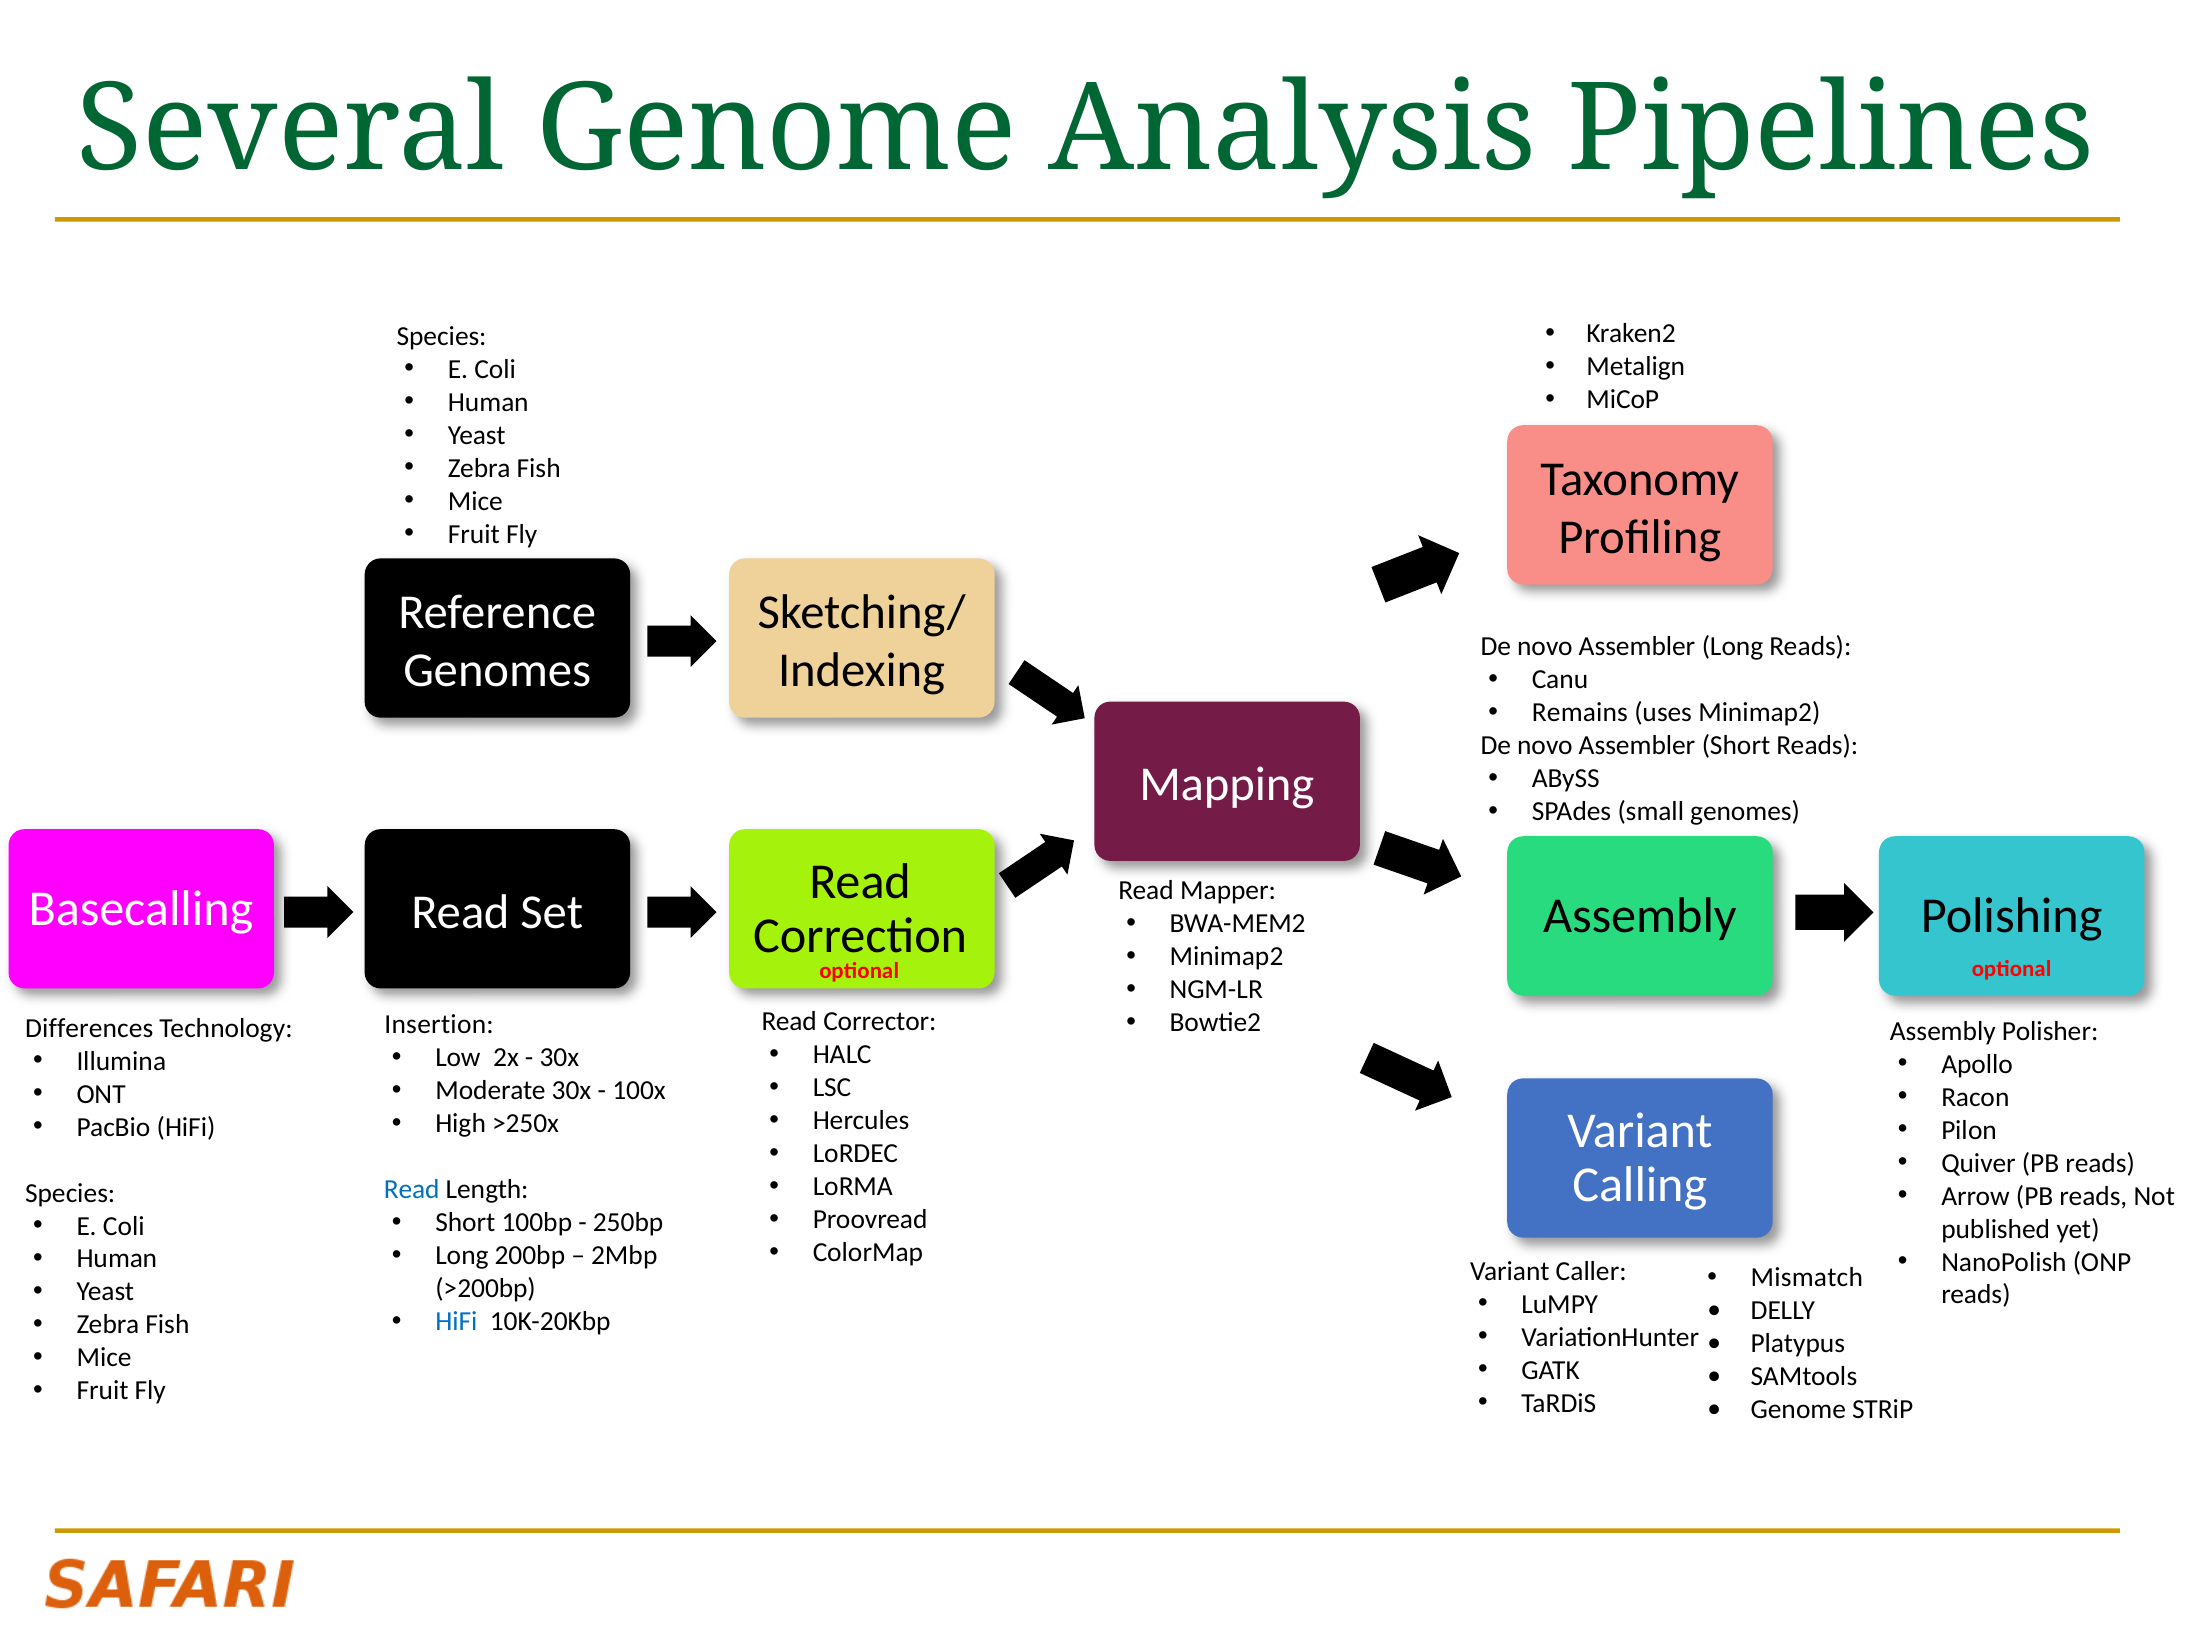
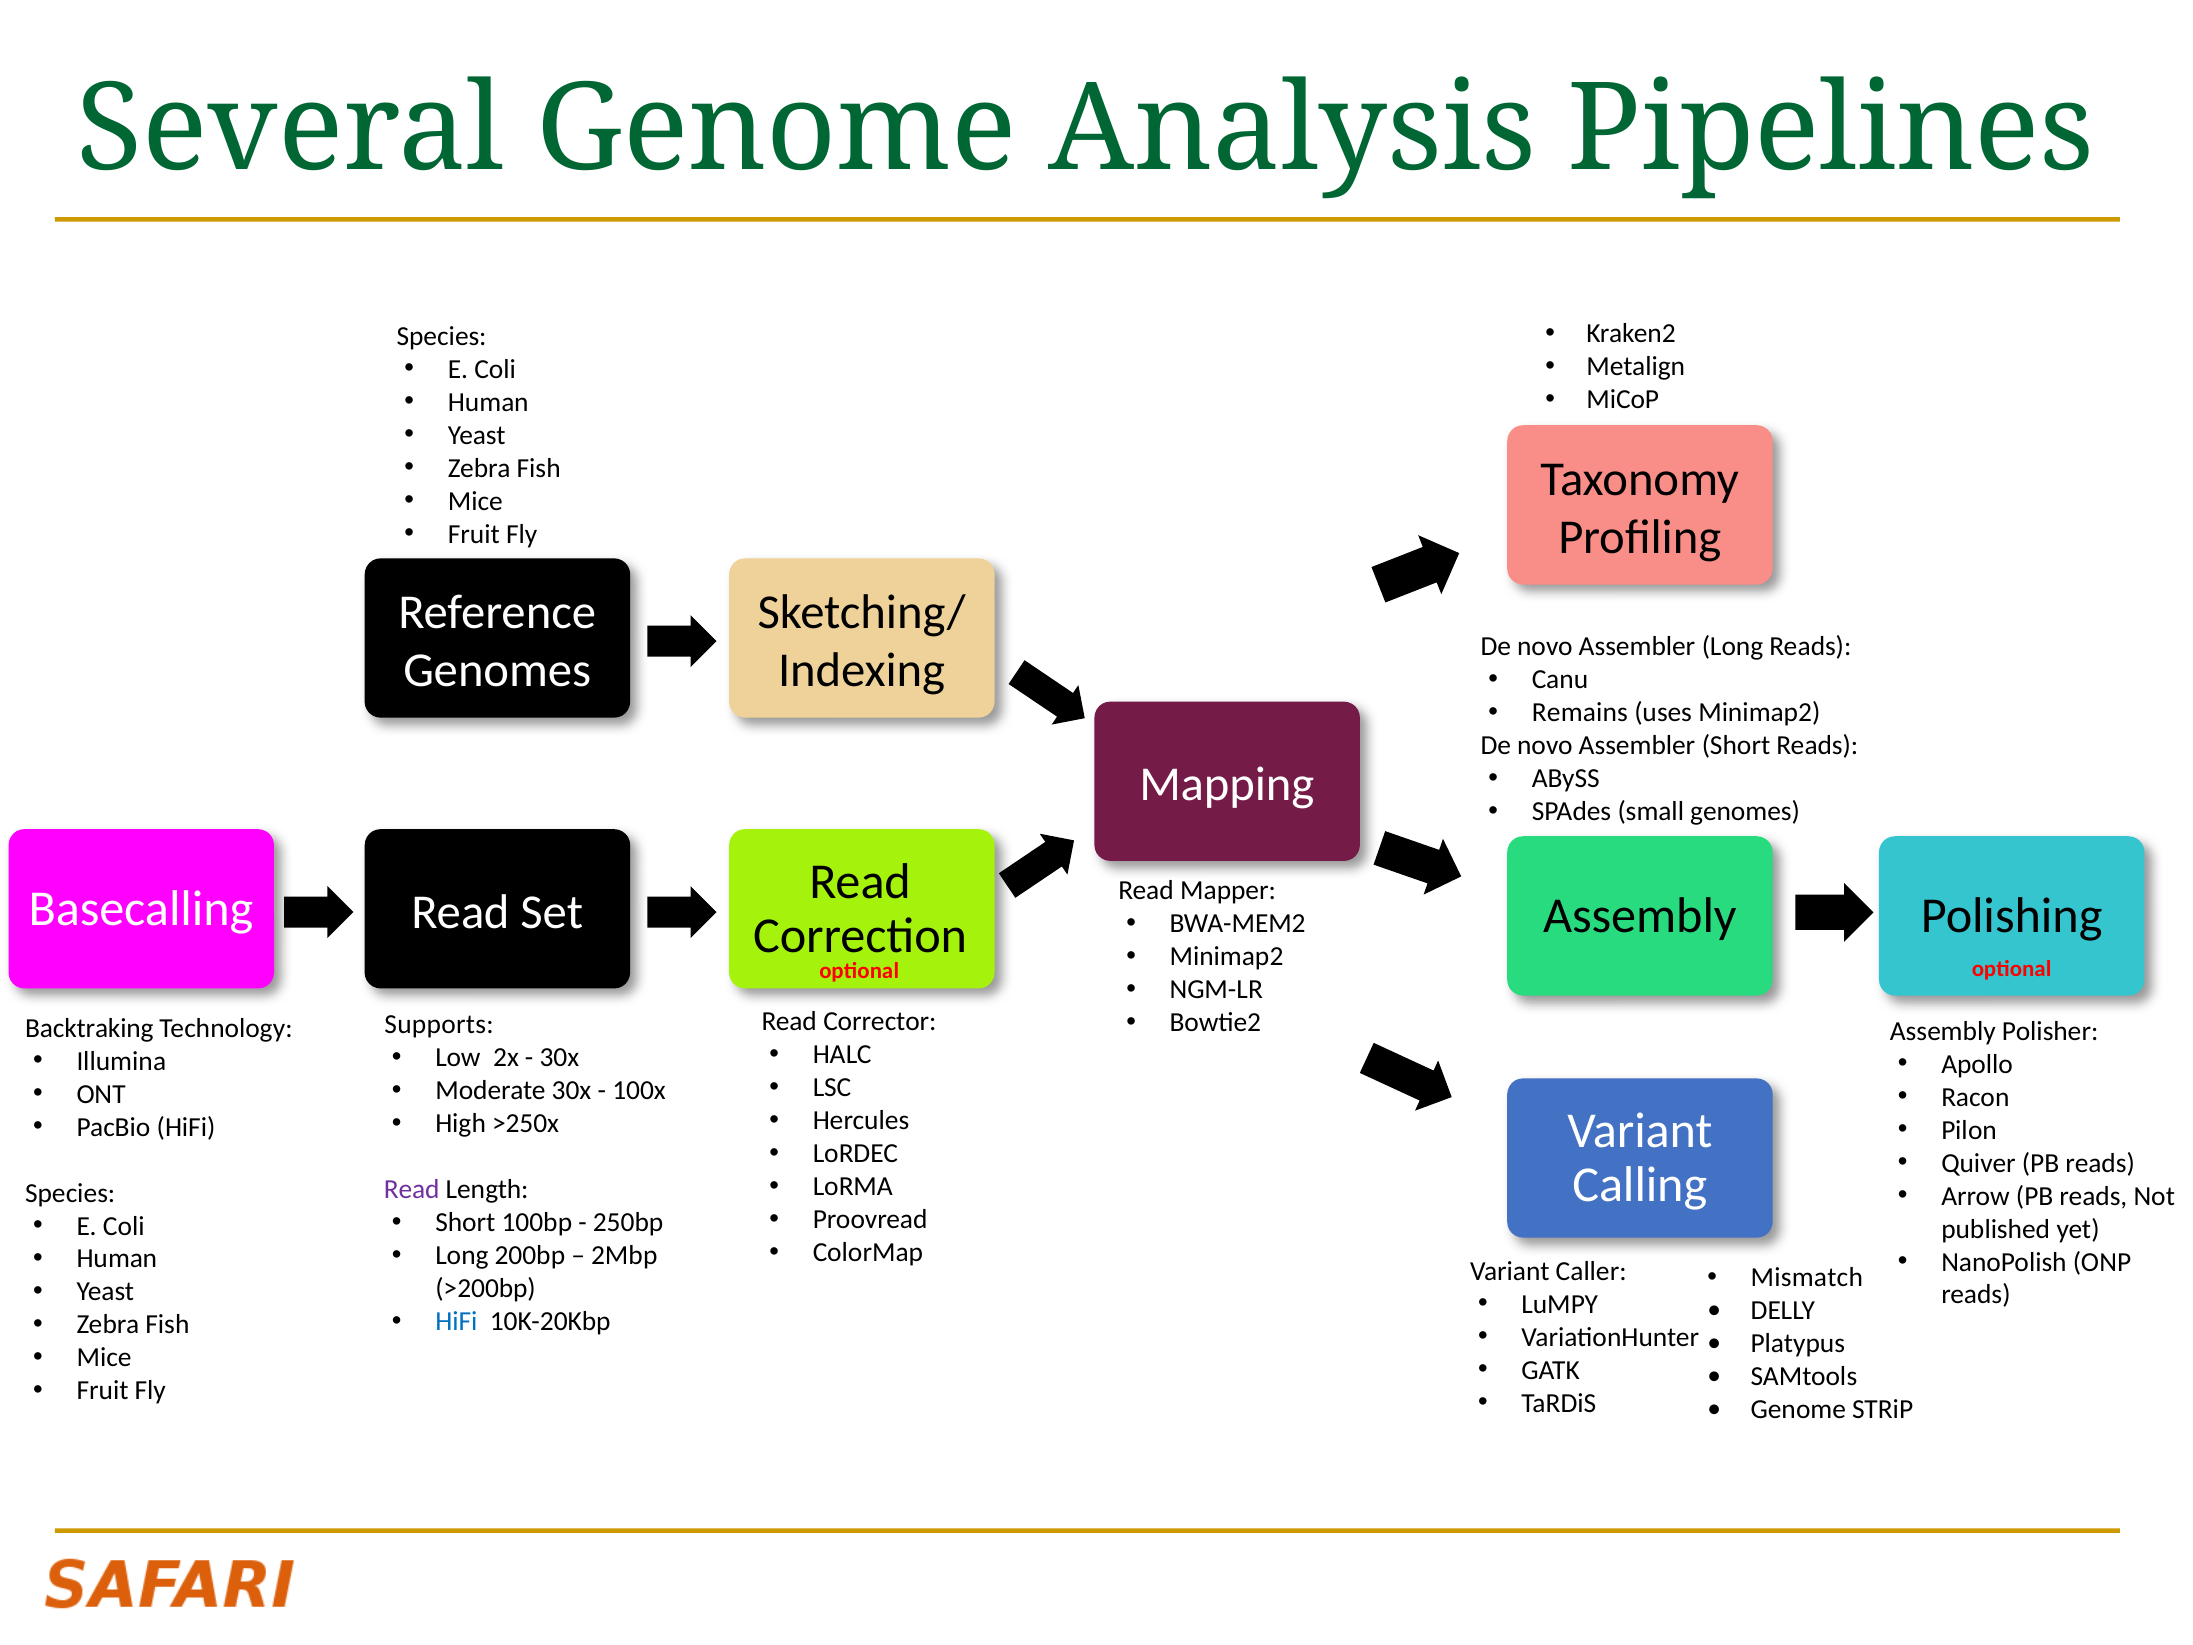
Insertion: Insertion -> Supports
Differences: Differences -> Backtraking
Read at (412, 1189) colour: blue -> purple
